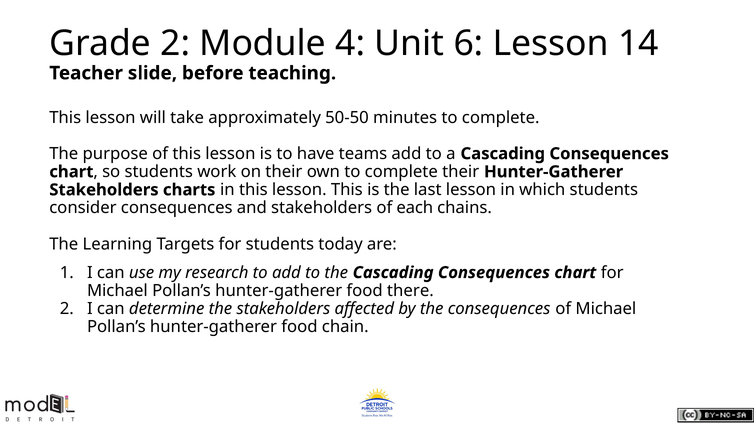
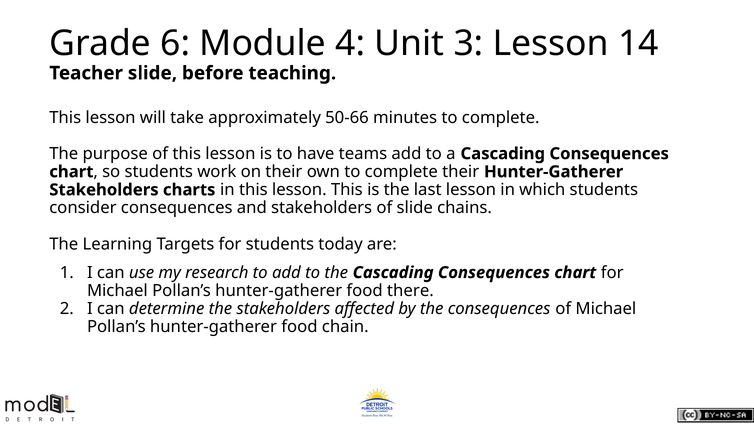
Grade 2: 2 -> 6
6: 6 -> 3
50-50: 50-50 -> 50-66
of each: each -> slide
